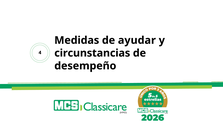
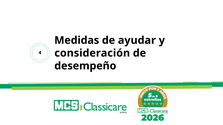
circunstancias: circunstancias -> consideración
